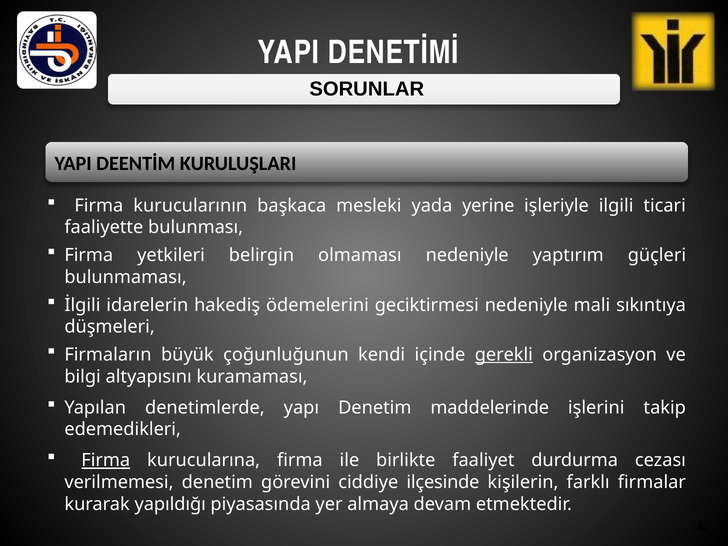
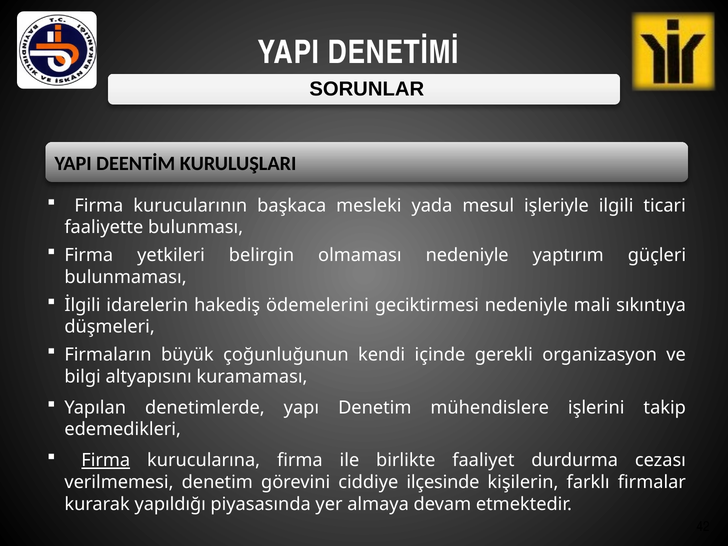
yerine: yerine -> mesul
gerekli underline: present -> none
maddelerinde: maddelerinde -> mühendislere
